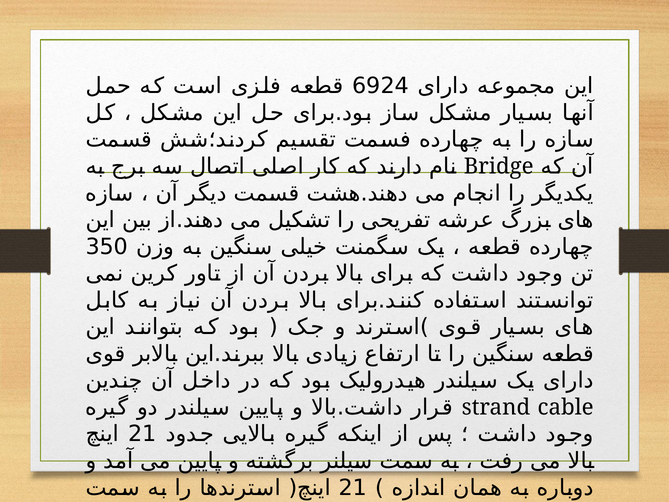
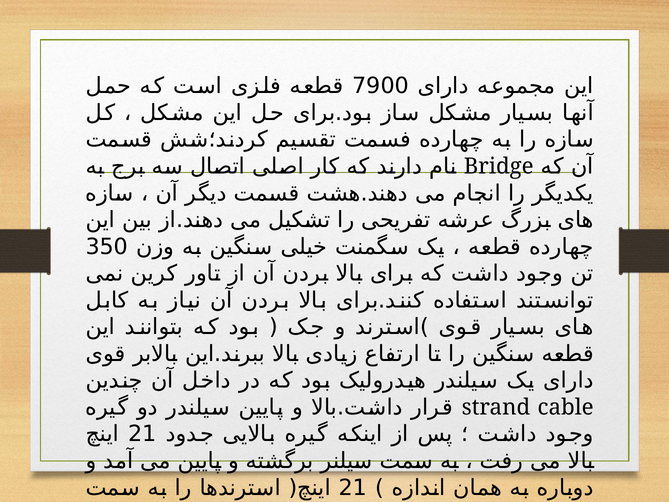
6924: 6924 -> 7900
